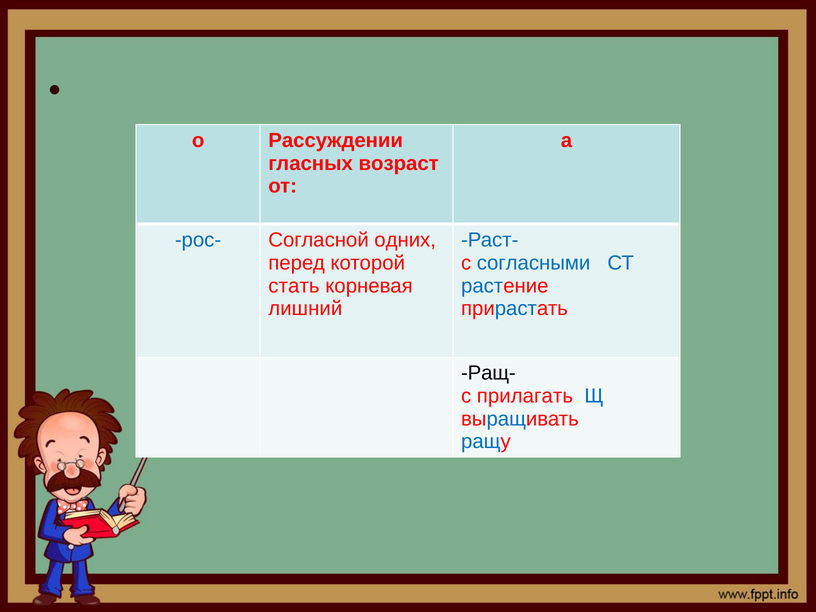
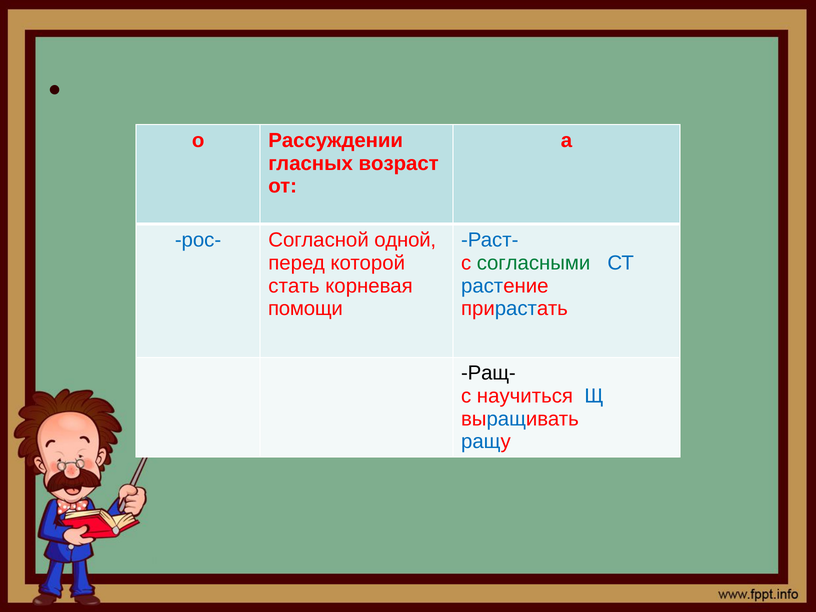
одних: одних -> одной
согласными colour: blue -> green
лишний: лишний -> помощи
прилагать: прилагать -> научиться
